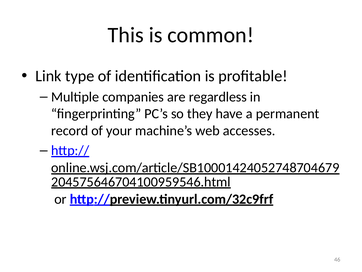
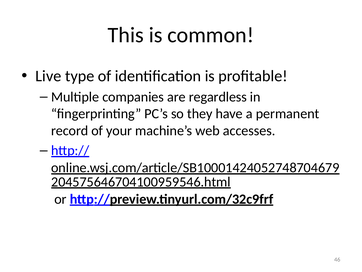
Link: Link -> Live
